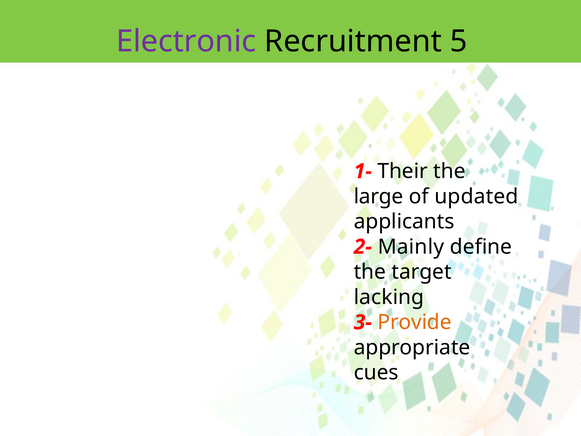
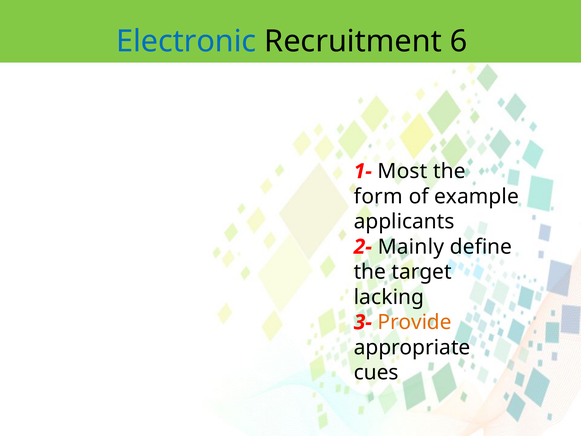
Electronic colour: purple -> blue
5: 5 -> 6
Their: Their -> Most
large: large -> form
updated: updated -> example
